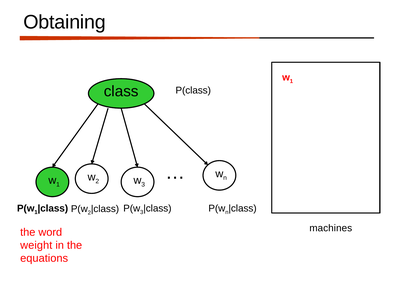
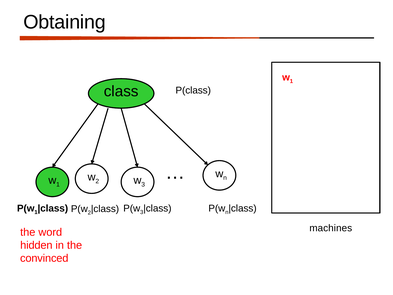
weight: weight -> hidden
equations: equations -> convinced
